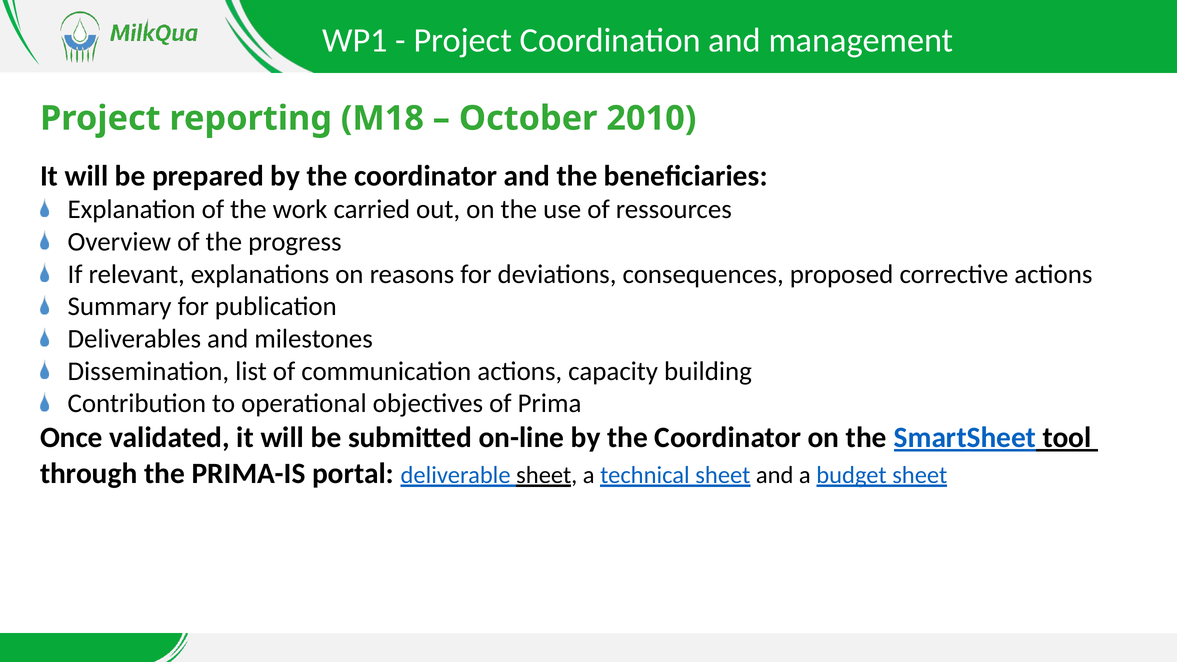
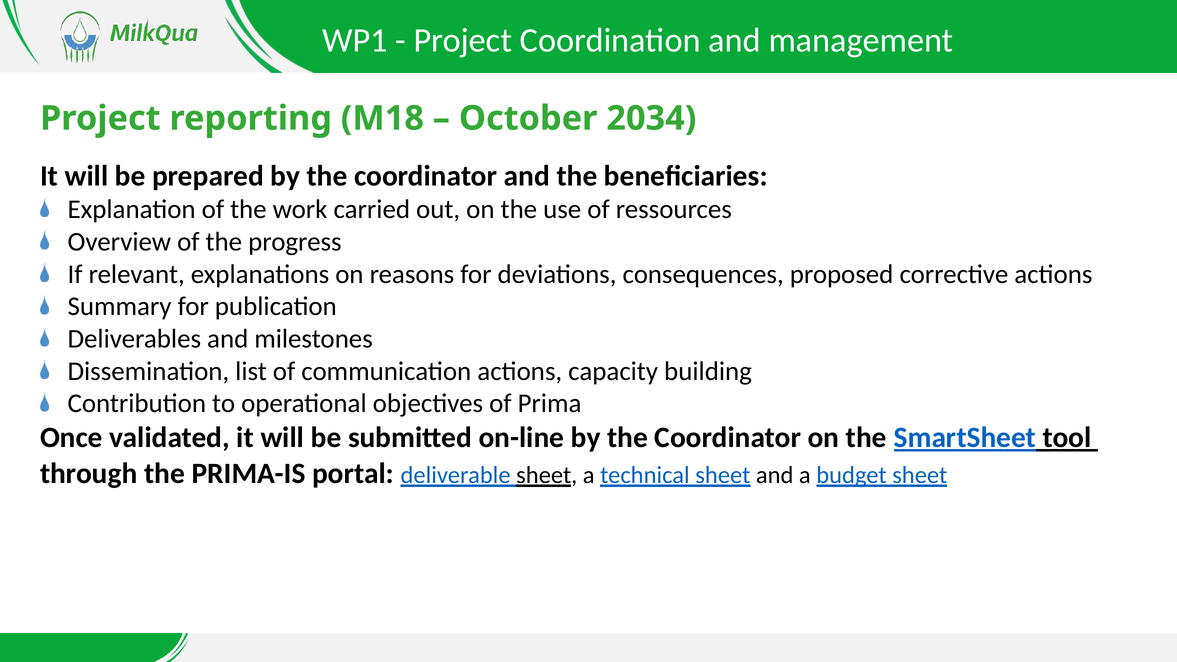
2010: 2010 -> 2034
